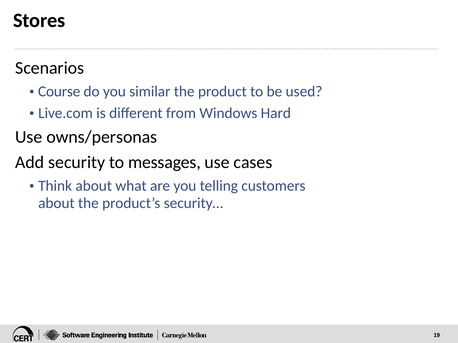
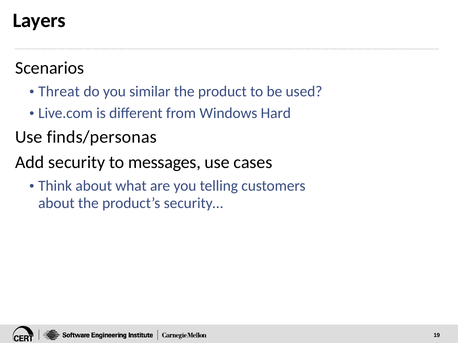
Stores: Stores -> Layers
Course: Course -> Threat
owns/personas: owns/personas -> finds/personas
